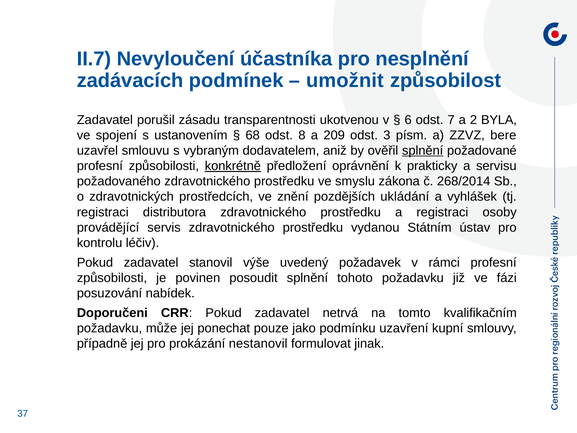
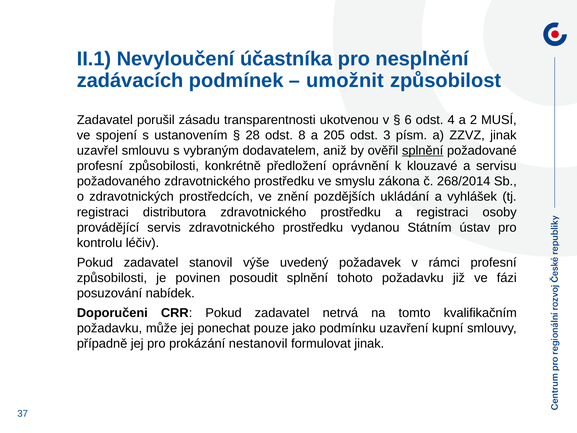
II.7: II.7 -> II.1
7: 7 -> 4
BYLA: BYLA -> MUSÍ
68: 68 -> 28
209: 209 -> 205
ZZVZ bere: bere -> jinak
konkrétně underline: present -> none
prakticky: prakticky -> klouzavé
